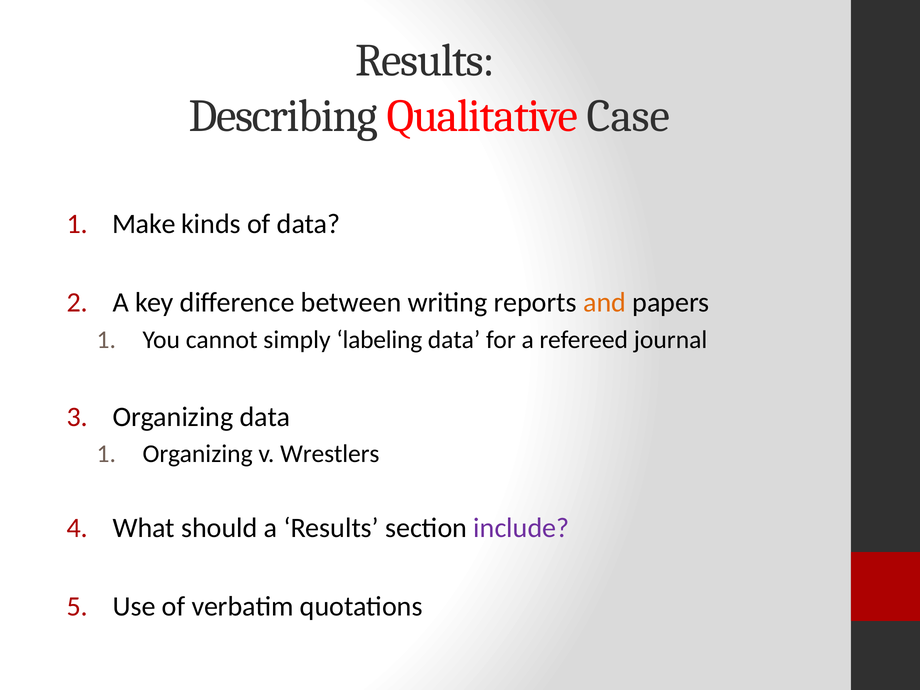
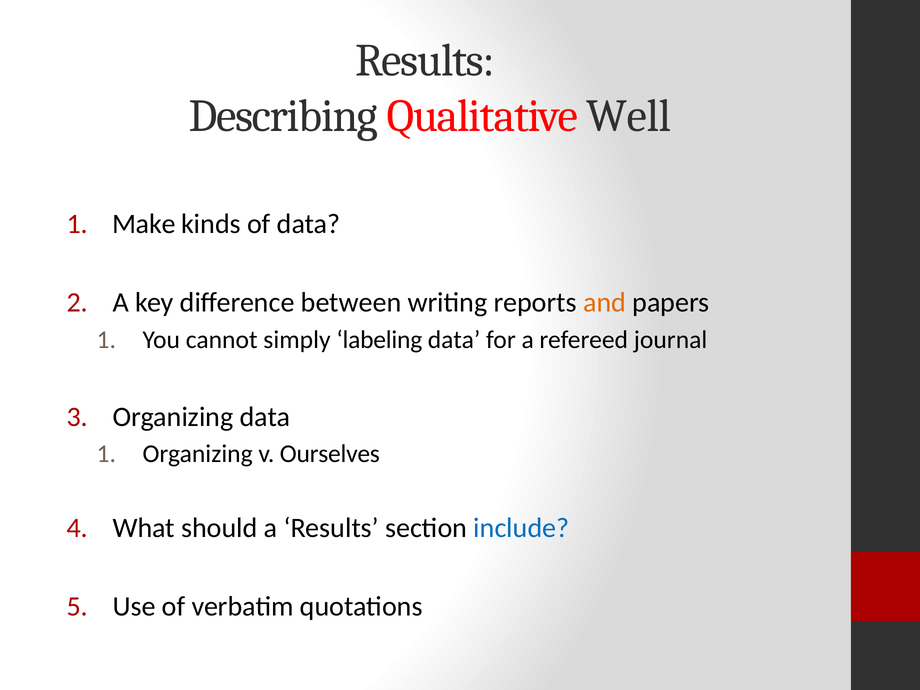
Case: Case -> Well
Wrestlers: Wrestlers -> Ourselves
include colour: purple -> blue
